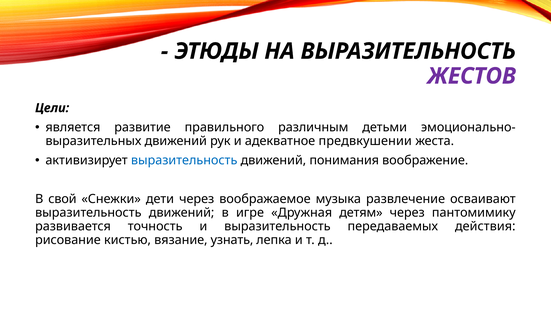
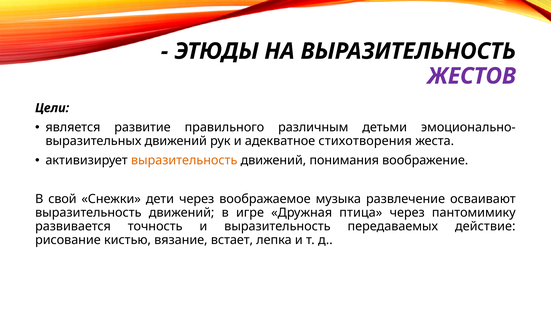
предвкушении: предвкушении -> стихотворения
выразительность at (184, 160) colour: blue -> orange
детям: детям -> птица
действия: действия -> действие
узнать: узнать -> встает
